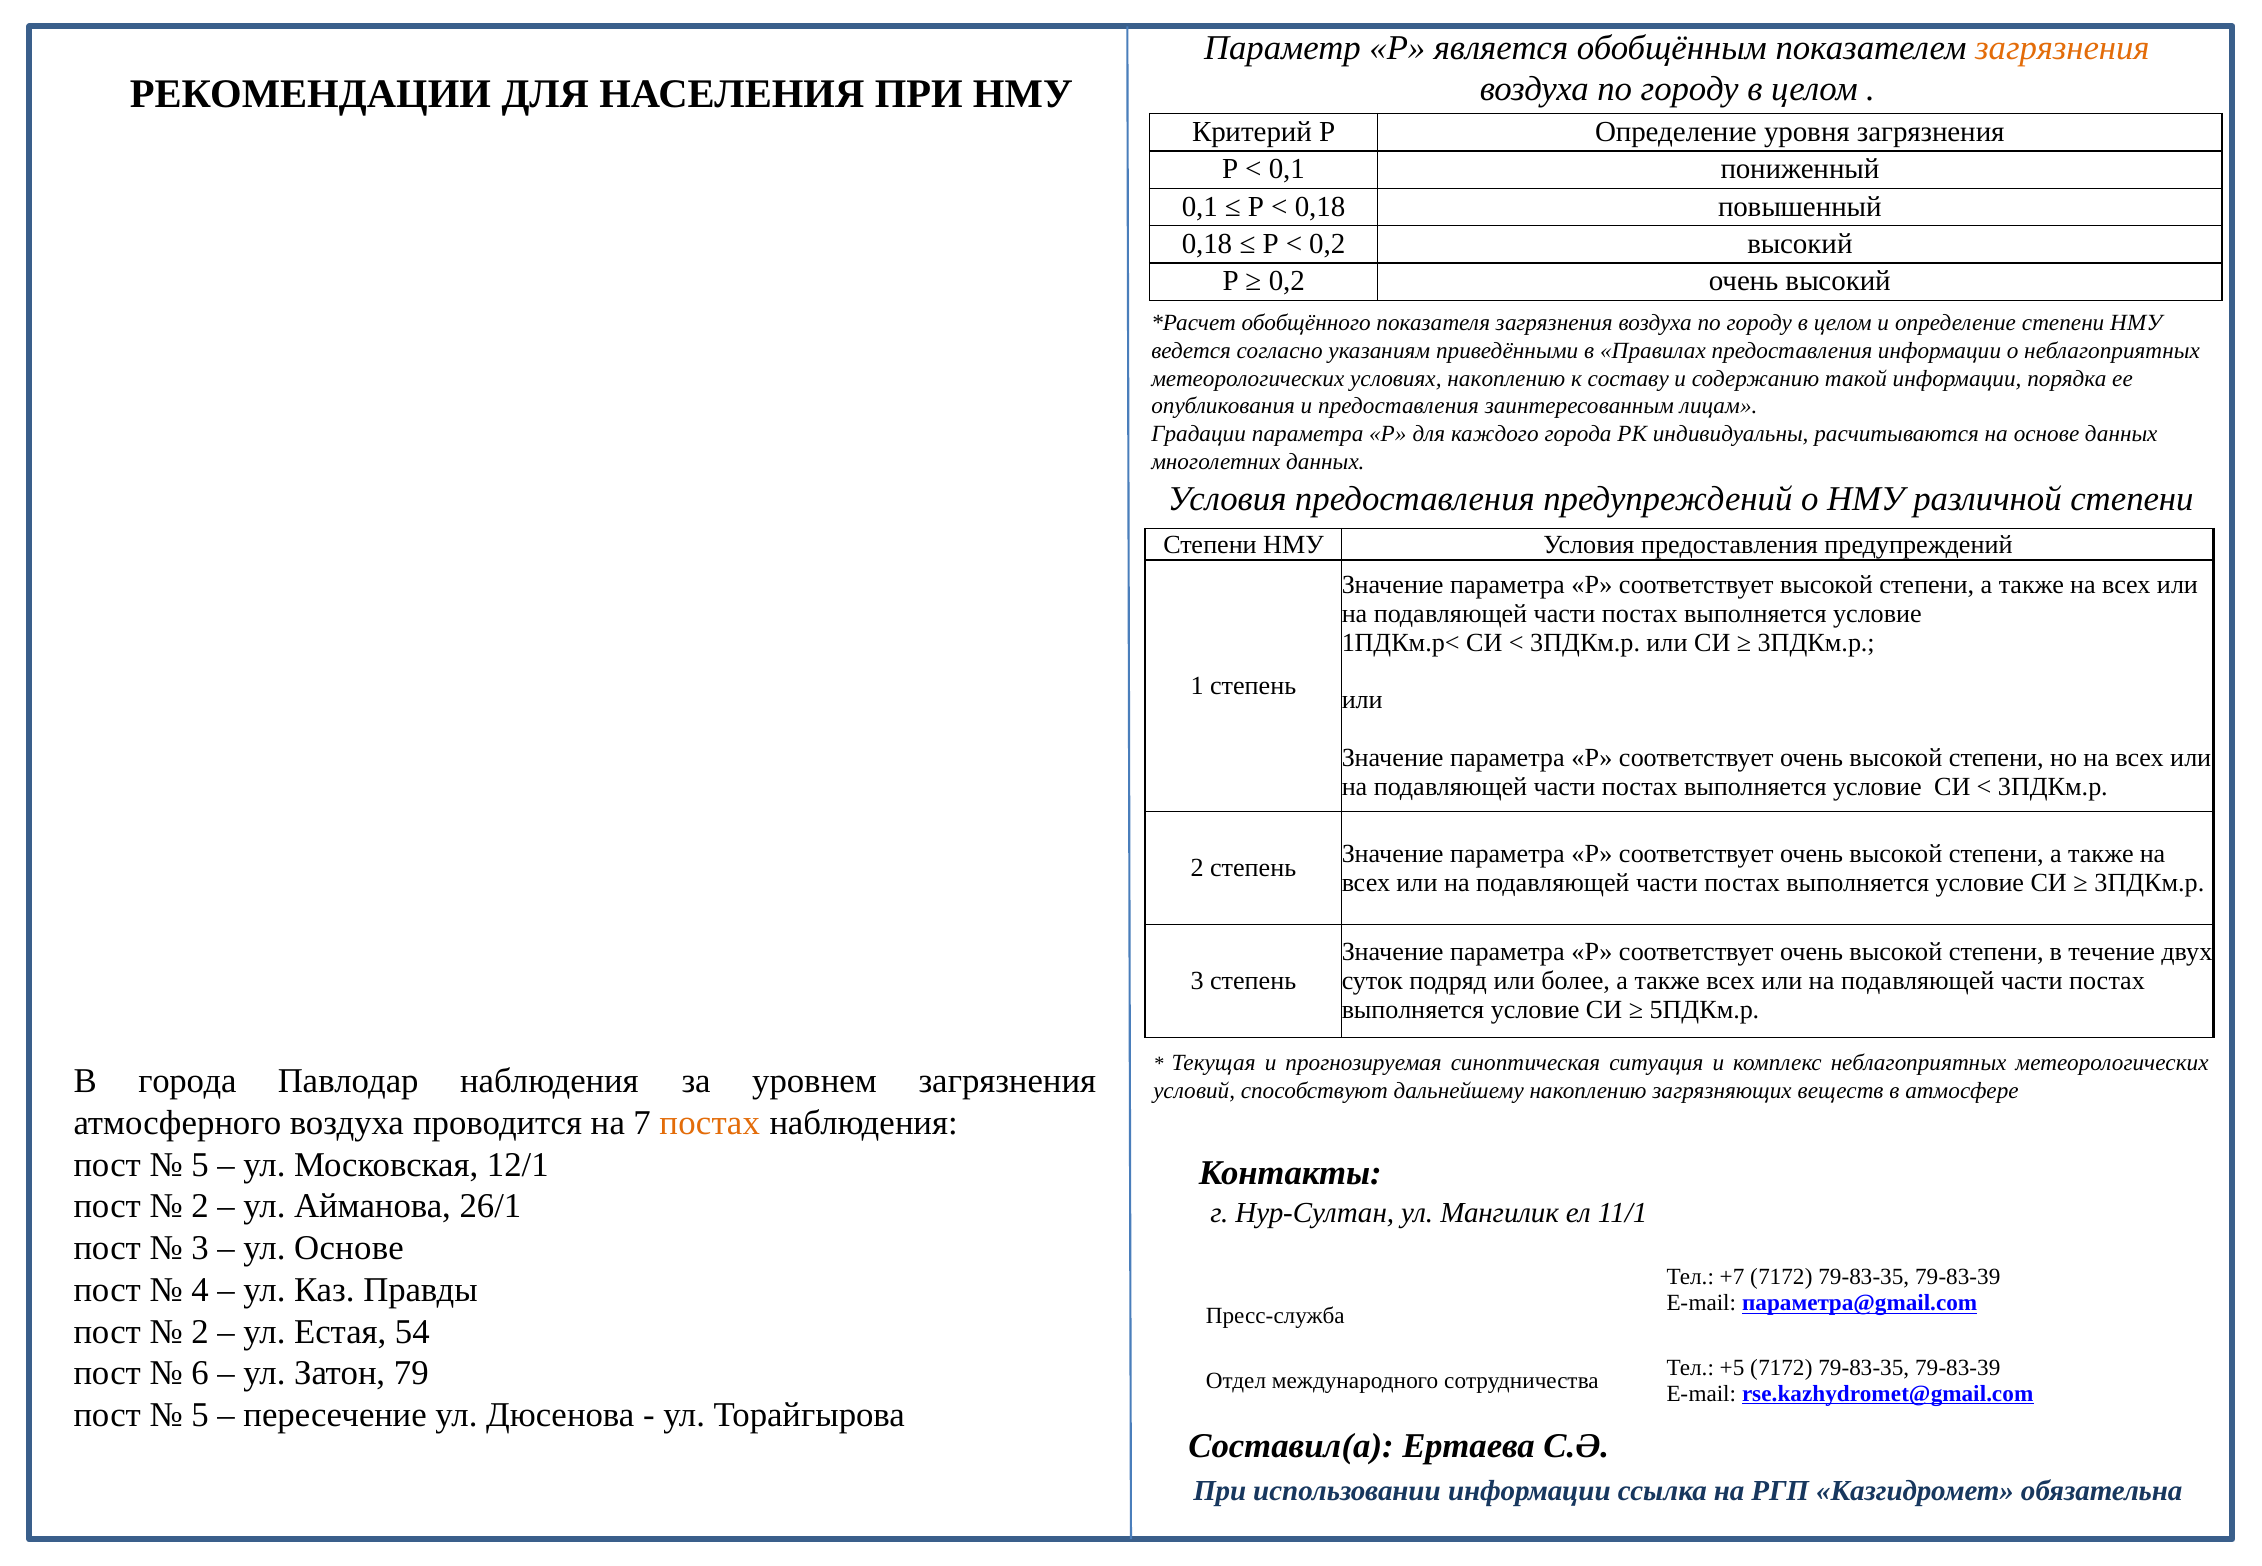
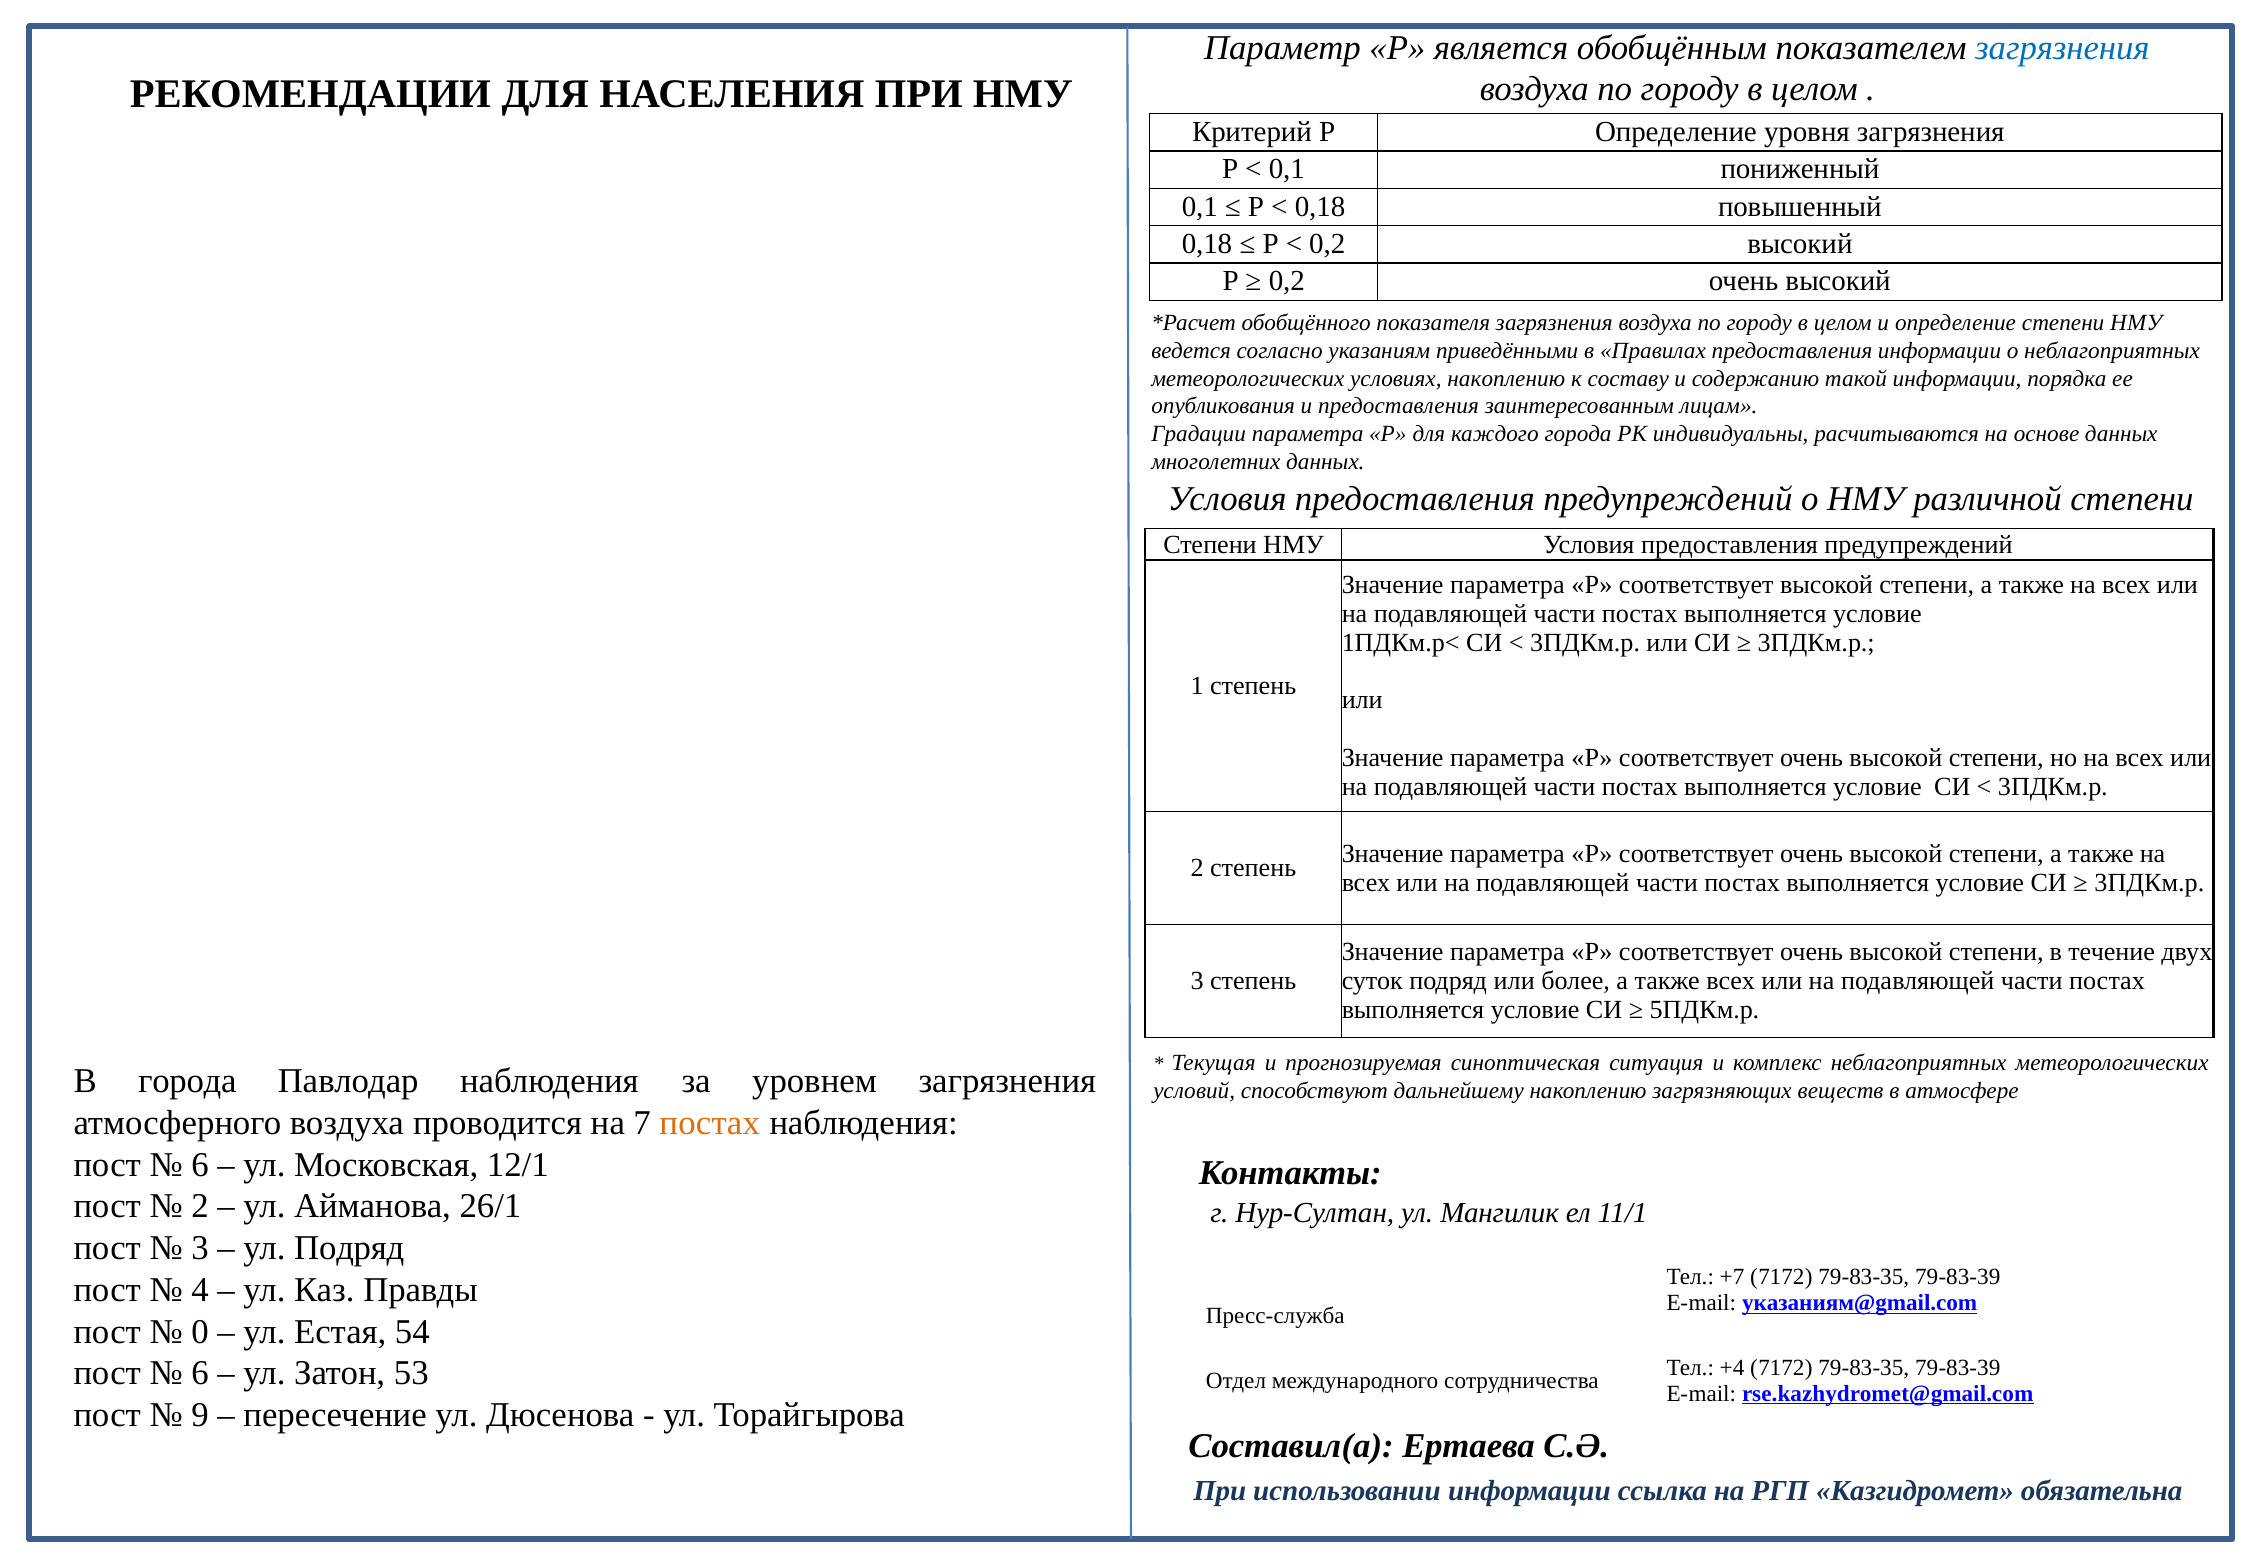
загрязнения at (2062, 48) colour: orange -> blue
5 at (200, 1165): 5 -> 6
ул Основе: Основе -> Подряд
параметра@gmail.com: параметра@gmail.com -> указаниям@gmail.com
2 at (200, 1332): 2 -> 0
+5: +5 -> +4
79: 79 -> 53
5 at (200, 1415): 5 -> 9
